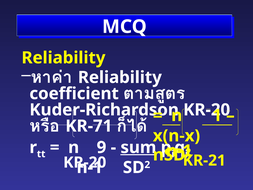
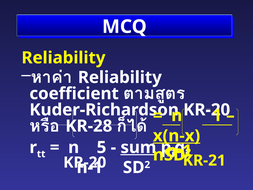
KR-71: KR-71 -> KR-28
x(n-x underline: none -> present
9: 9 -> 5
